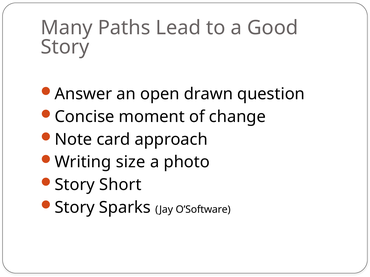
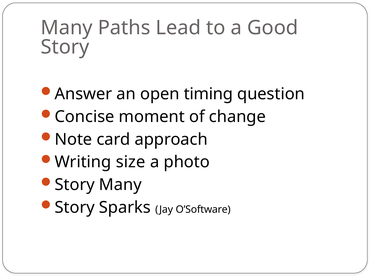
drawn: drawn -> timing
Story Short: Short -> Many
